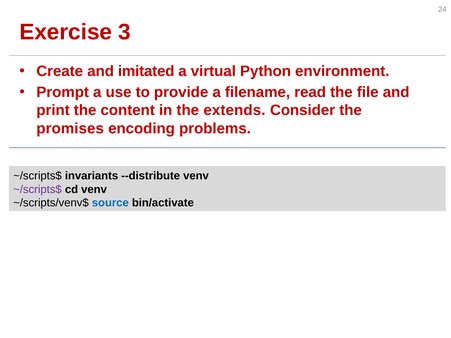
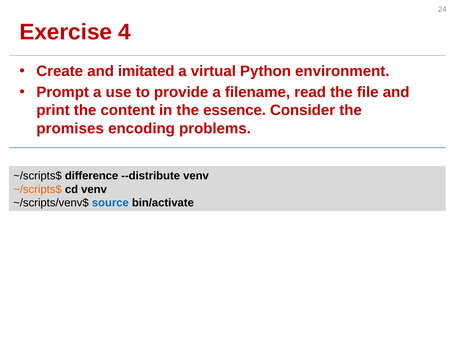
3: 3 -> 4
extends: extends -> essence
invariants: invariants -> difference
~/scripts$ at (38, 189) colour: purple -> orange
